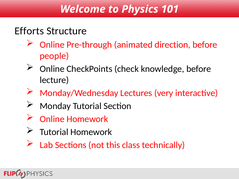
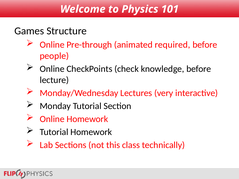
Efforts: Efforts -> Games
direction: direction -> required
